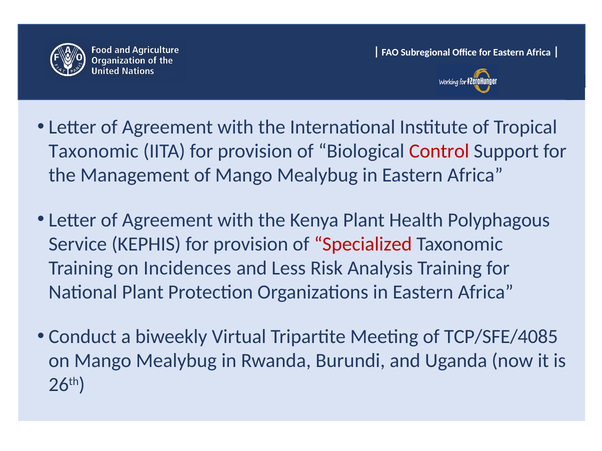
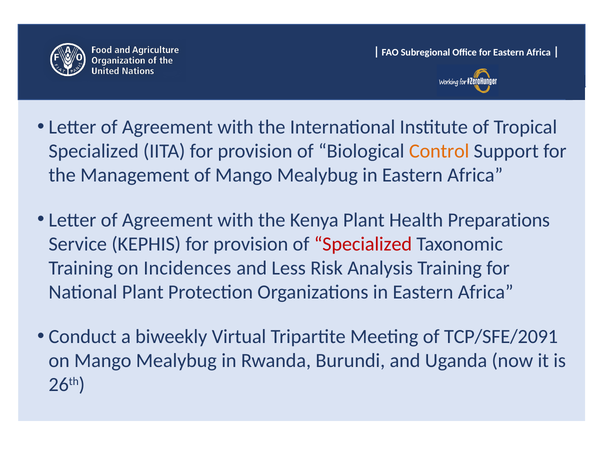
Taxonomic at (94, 151): Taxonomic -> Specialized
Control colour: red -> orange
Polyphagous: Polyphagous -> Preparations
TCP/SFE/4085: TCP/SFE/4085 -> TCP/SFE/2091
